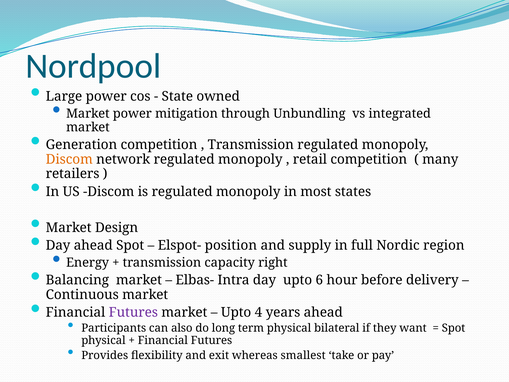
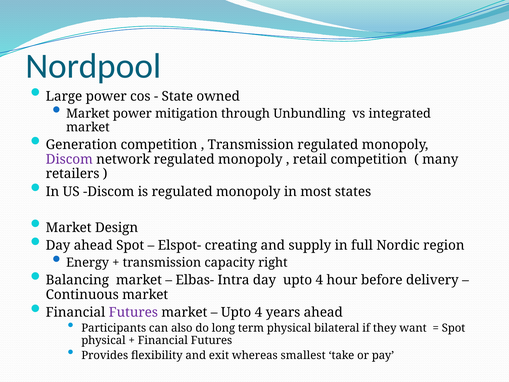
Discom at (69, 159) colour: orange -> purple
position: position -> creating
day upto 6: 6 -> 4
